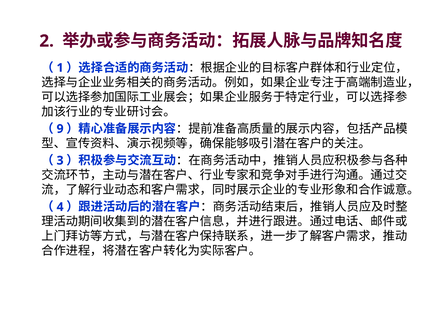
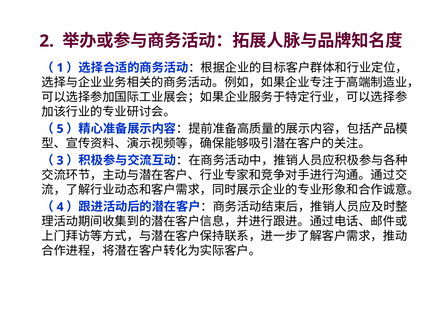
9: 9 -> 5
